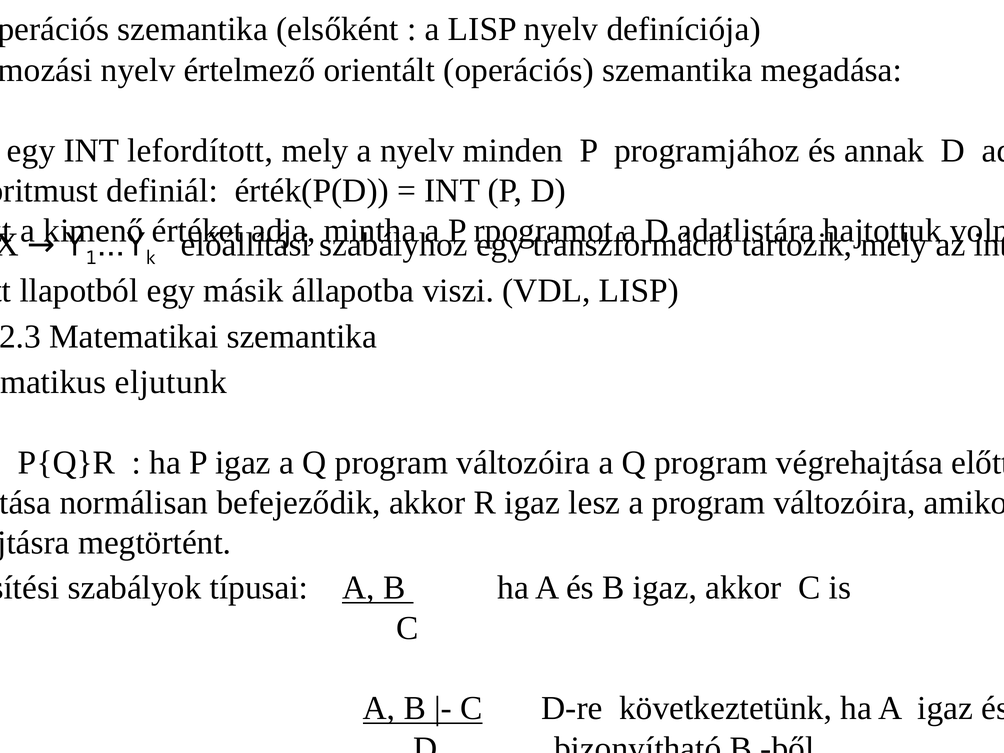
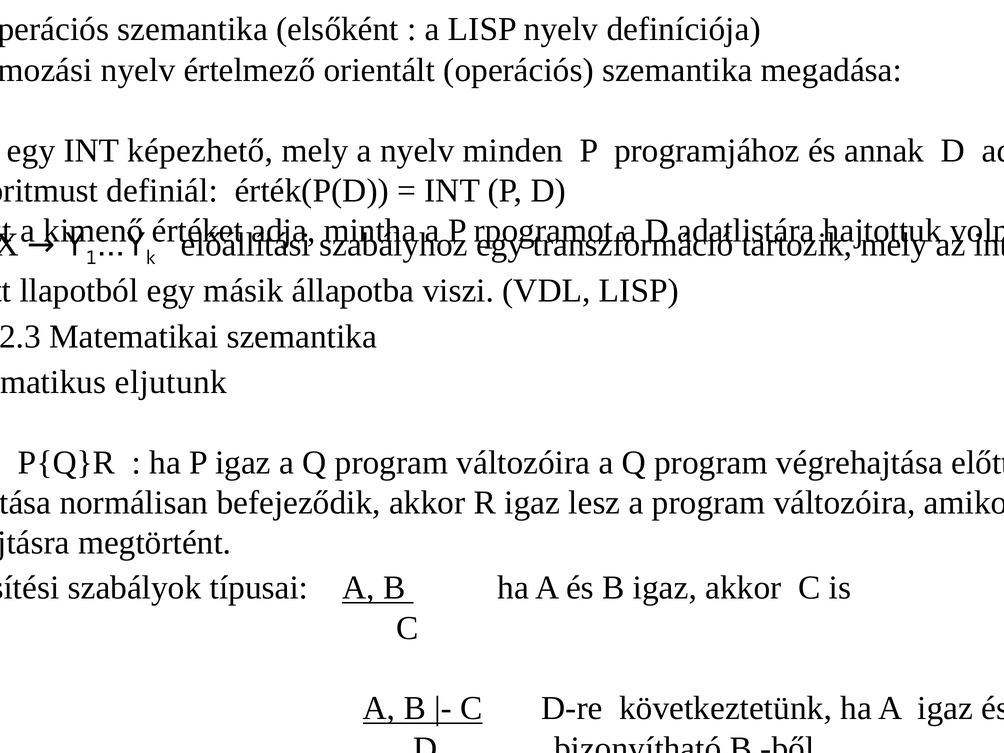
lefordított: lefordított -> képezhető
